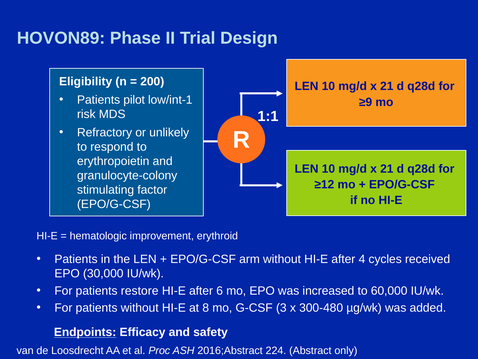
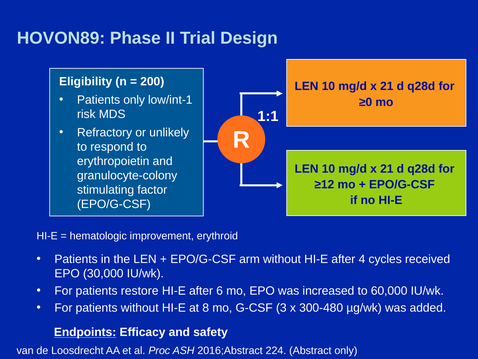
Patients pilot: pilot -> only
≥9: ≥9 -> ≥0
